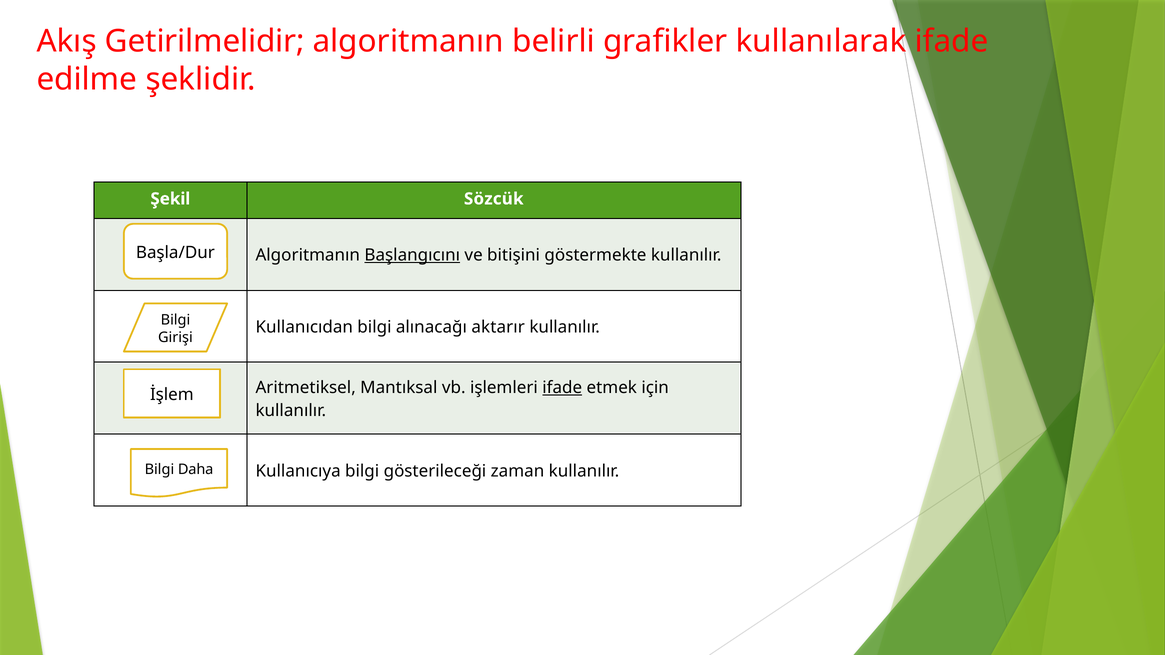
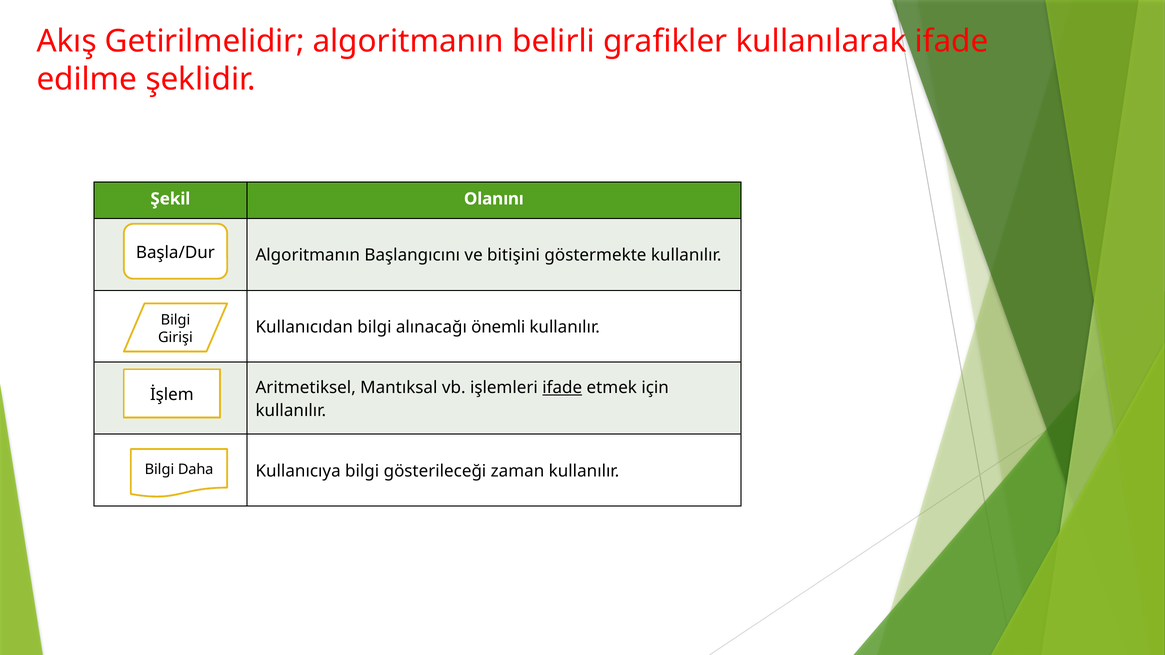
Sözcük: Sözcük -> Olanını
Başlangıcını underline: present -> none
aktarır: aktarır -> önemli
